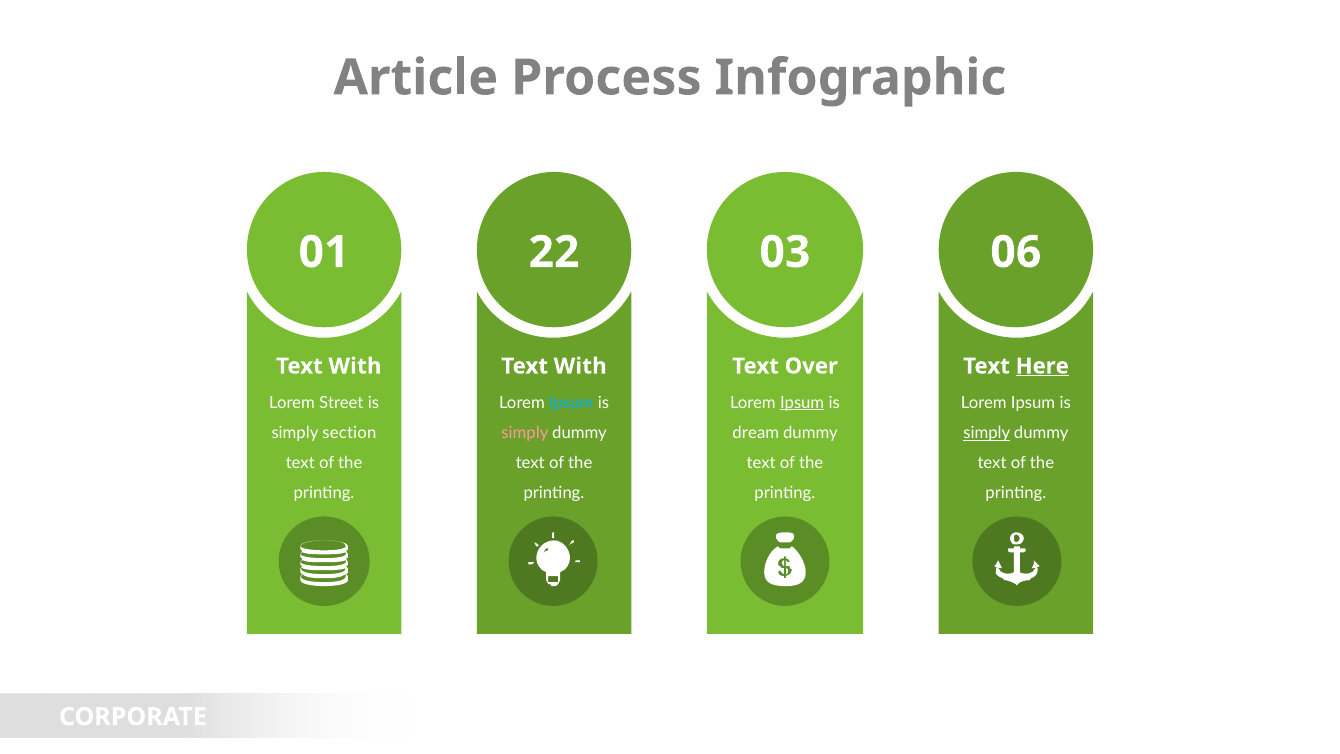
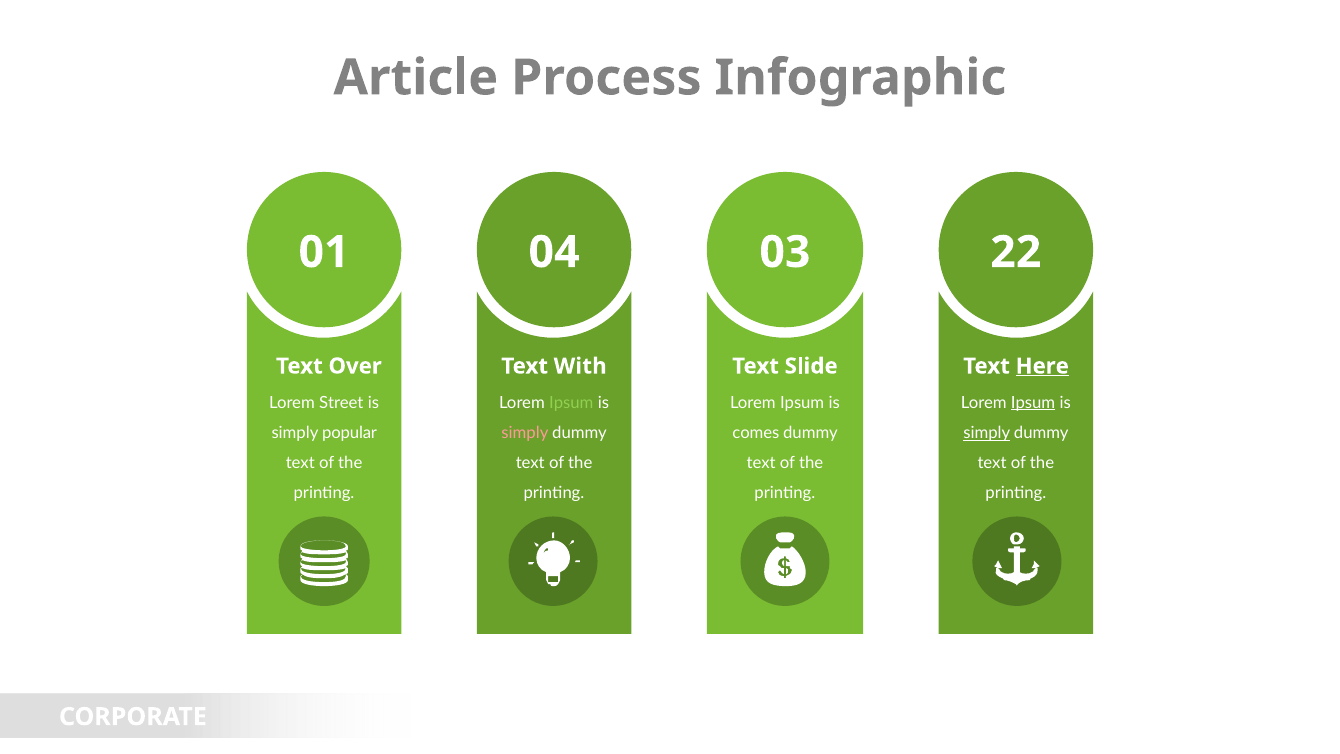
22: 22 -> 04
06: 06 -> 22
With at (355, 366): With -> Over
Over: Over -> Slide
Ipsum at (571, 403) colour: light blue -> light green
Ipsum at (802, 403) underline: present -> none
Ipsum at (1033, 403) underline: none -> present
section: section -> popular
dream: dream -> comes
